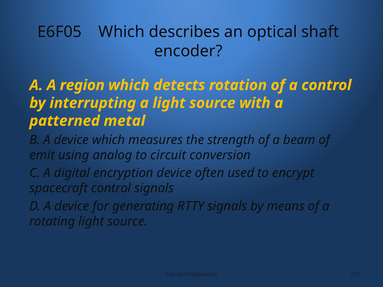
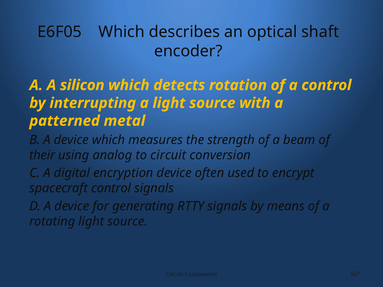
region: region -> silicon
emit: emit -> their
